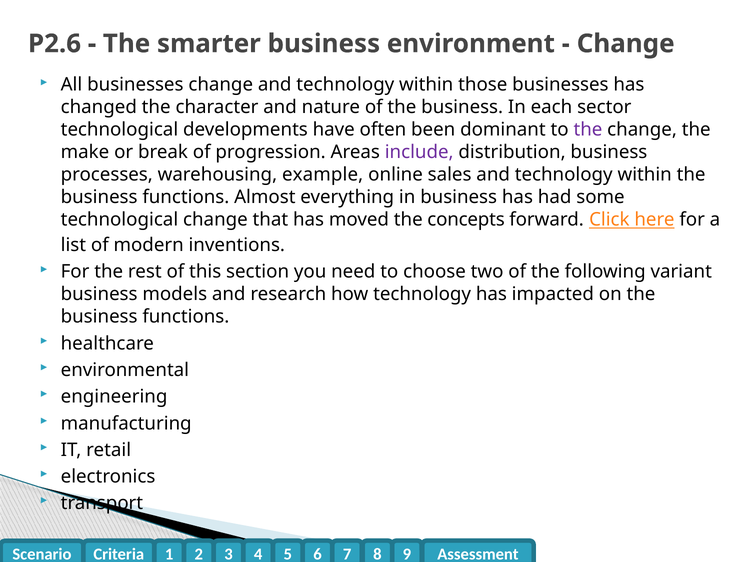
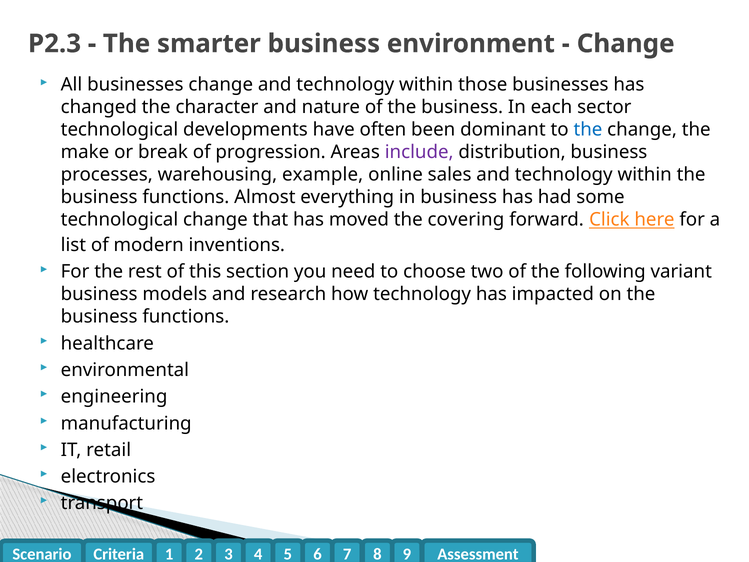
P2.6: P2.6 -> P2.3
the at (588, 130) colour: purple -> blue
concepts: concepts -> covering
